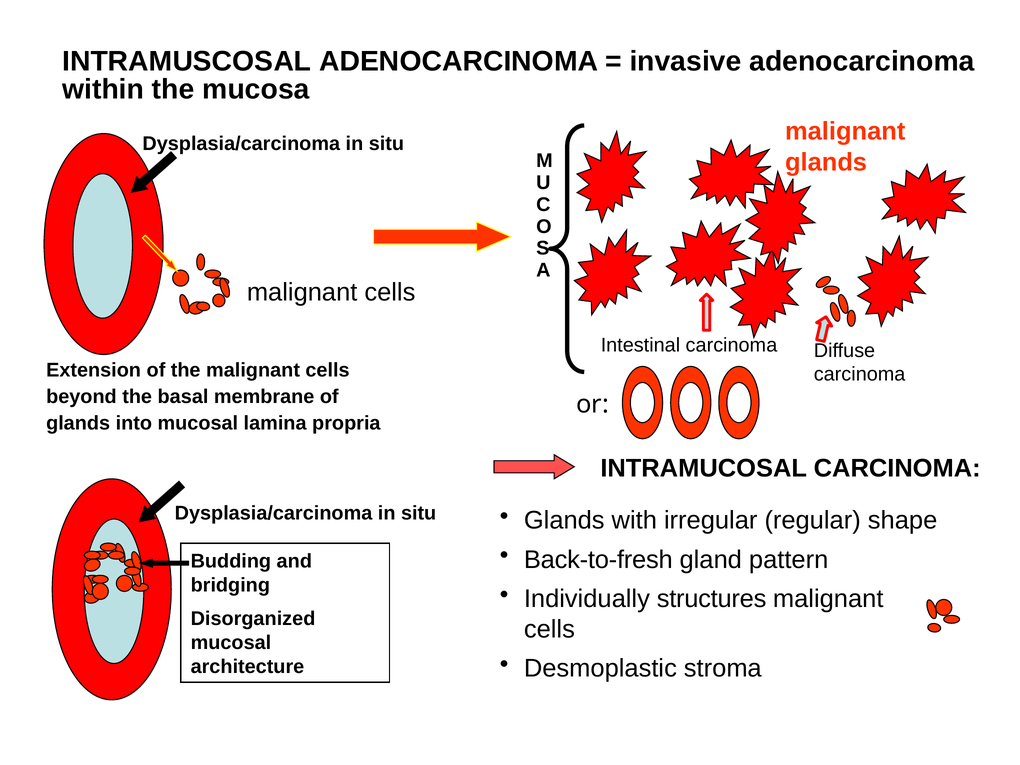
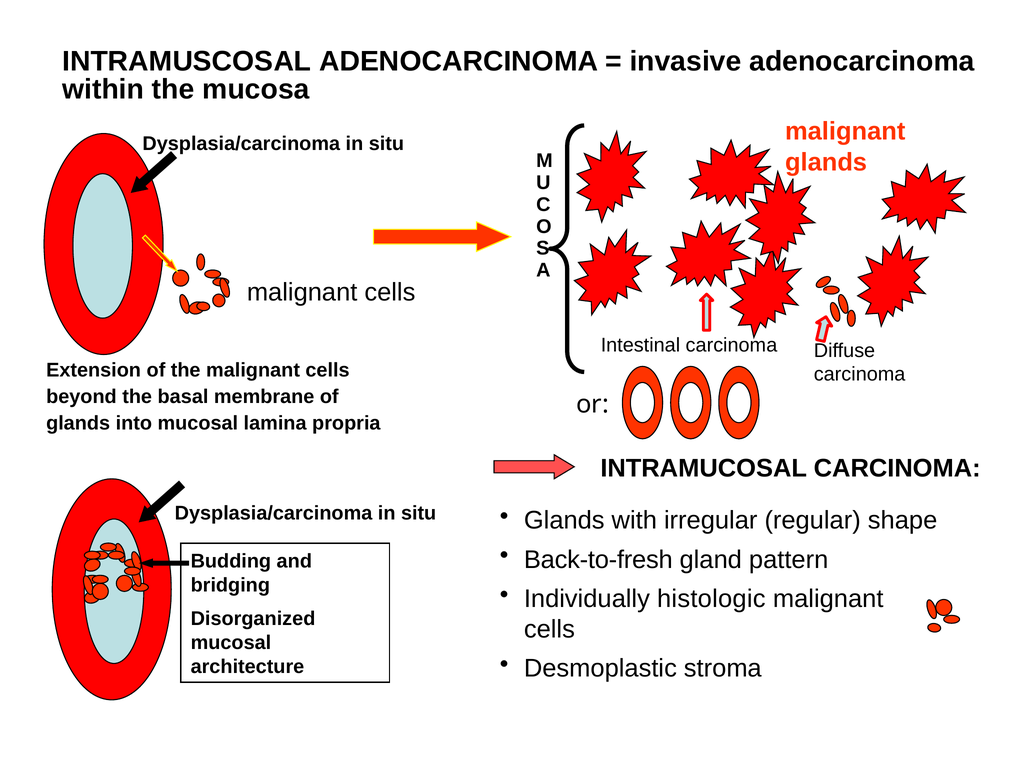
structures: structures -> histologic
